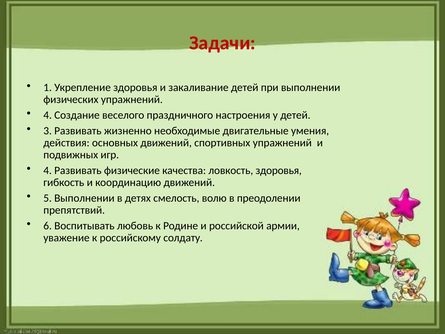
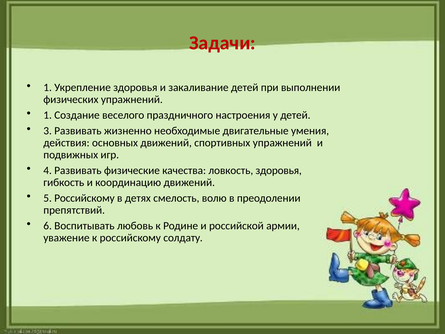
4 at (48, 115): 4 -> 1
5 Выполнении: Выполнении -> Российскому
